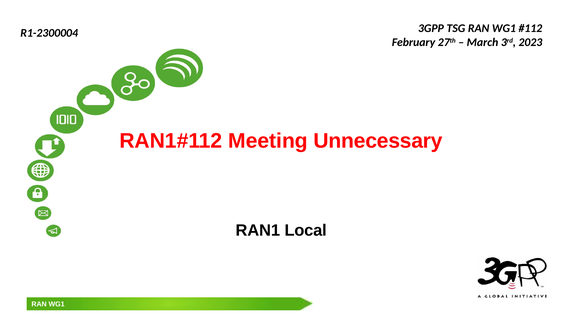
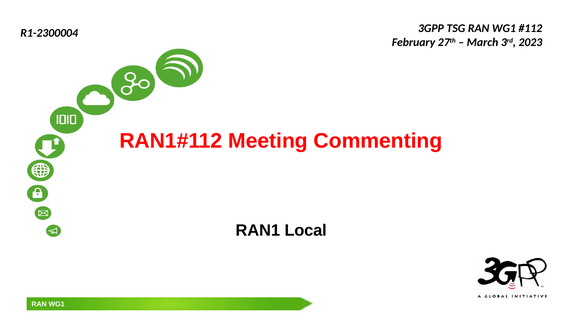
Unnecessary: Unnecessary -> Commenting
